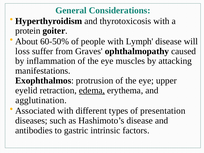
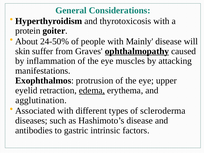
60-50%: 60-50% -> 24-50%
Lymph: Lymph -> Mainly
loss: loss -> skin
ophthalmopathy underline: none -> present
presentation: presentation -> scleroderma
